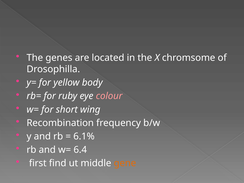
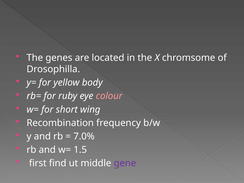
6.1%: 6.1% -> 7.0%
6.4: 6.4 -> 1.5
gene colour: orange -> purple
